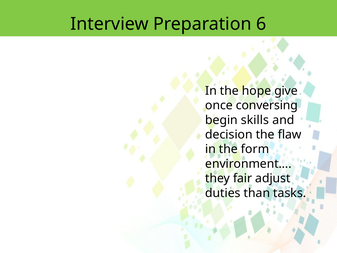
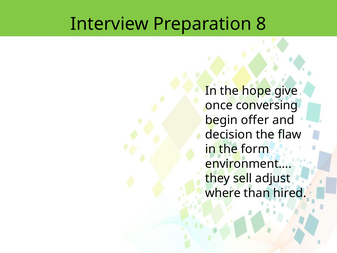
6: 6 -> 8
skills: skills -> offer
fair: fair -> sell
duties: duties -> where
tasks: tasks -> hired
